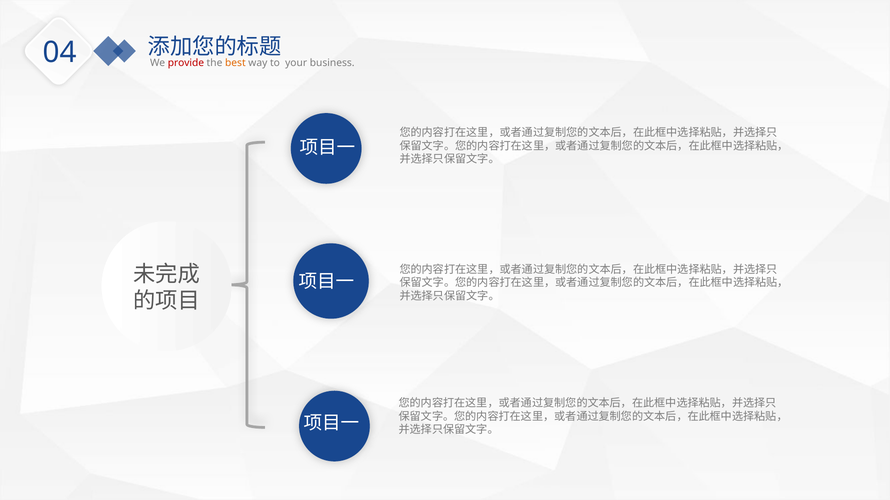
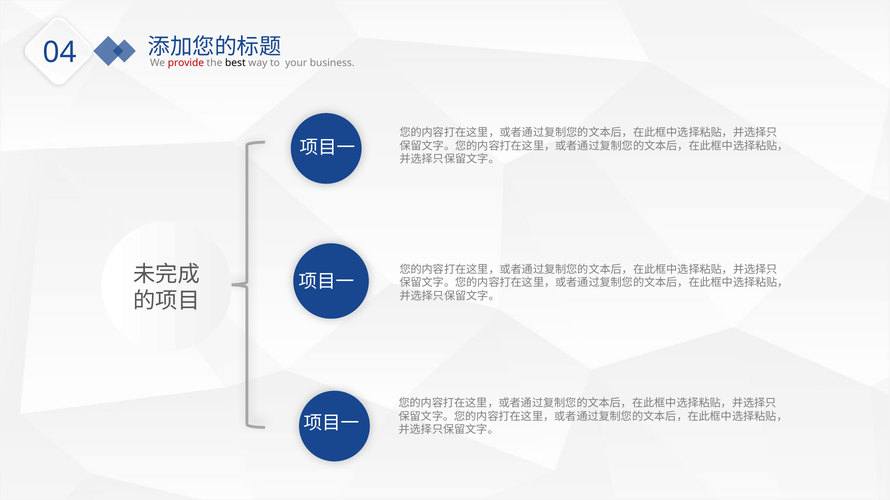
best colour: orange -> black
